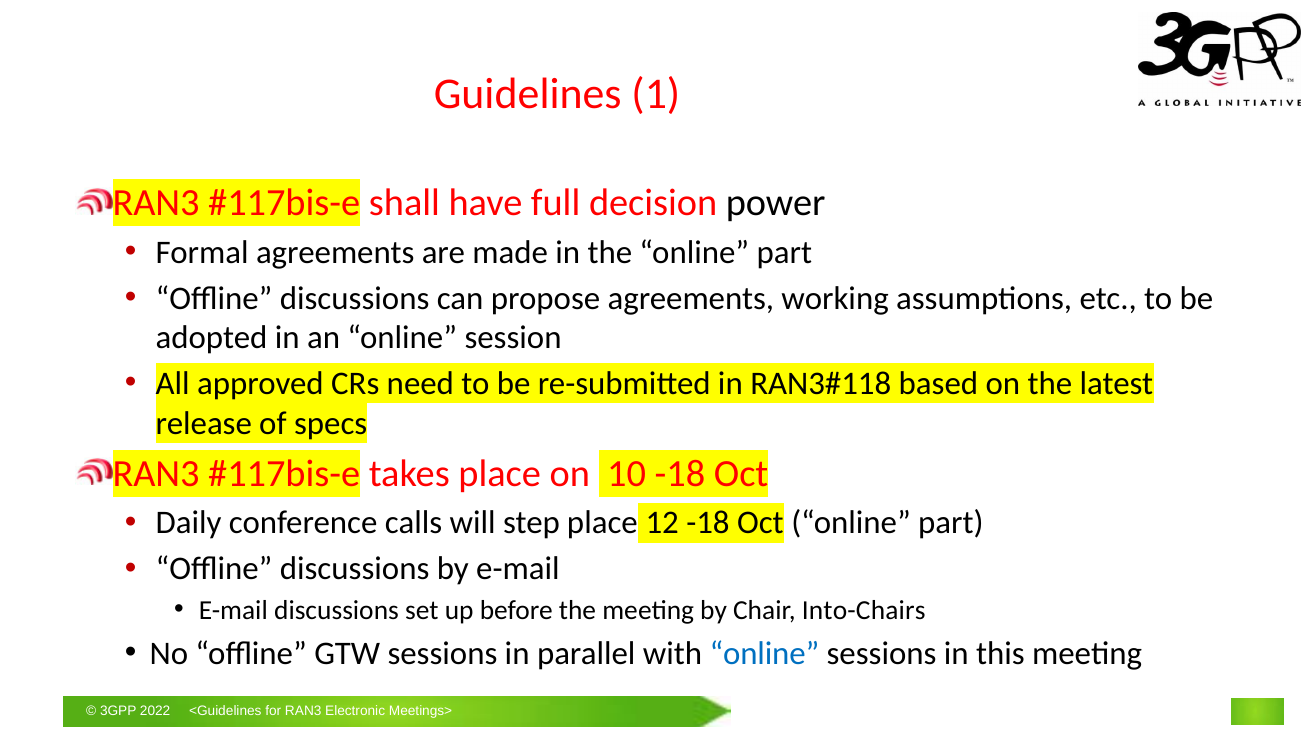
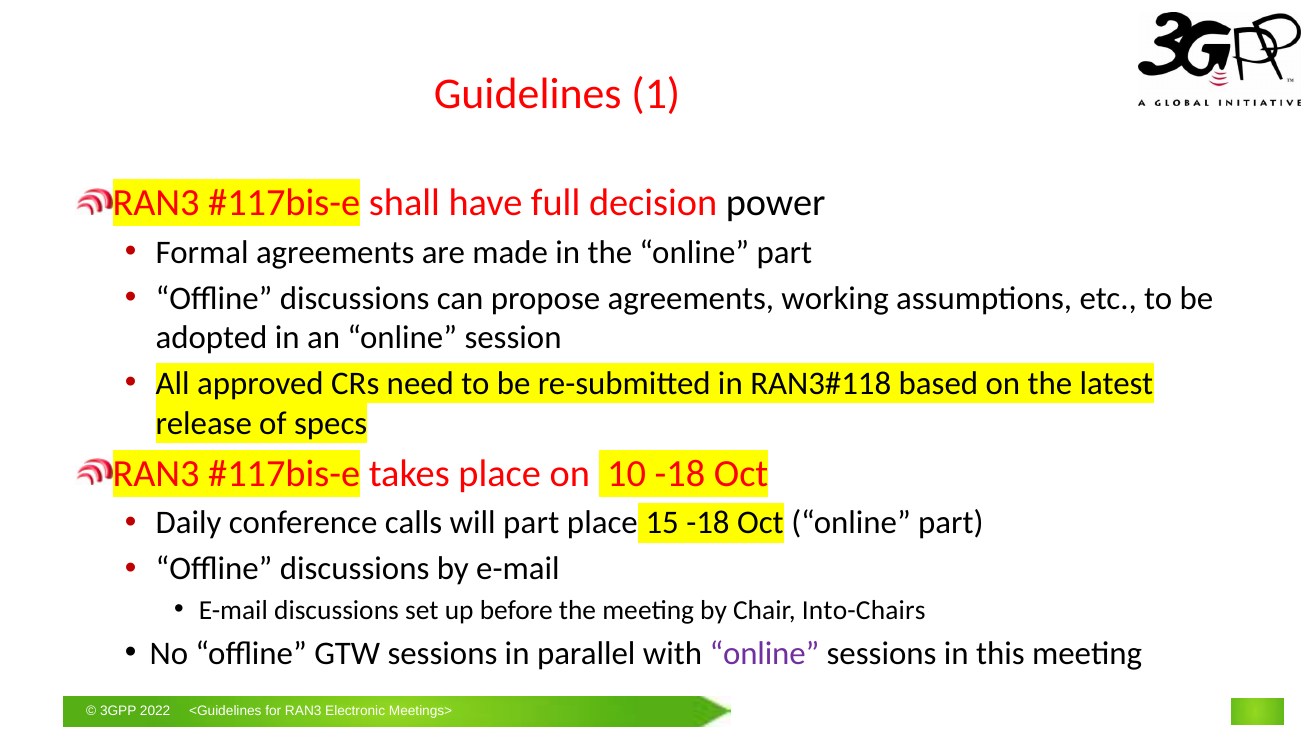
will step: step -> part
12: 12 -> 15
online at (764, 653) colour: blue -> purple
